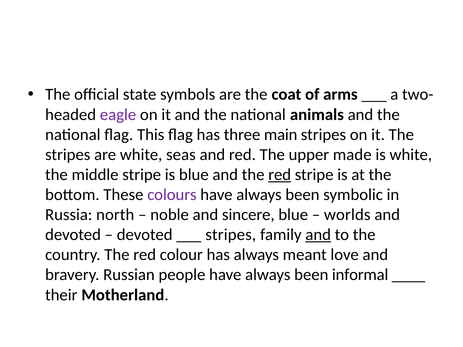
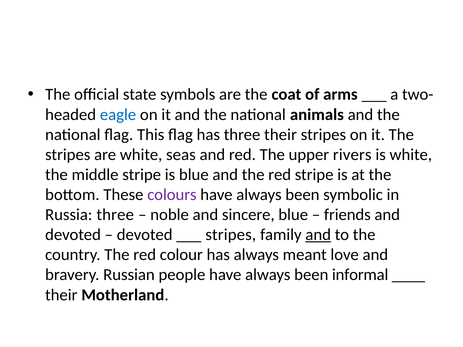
eagle colour: purple -> blue
three main: main -> their
made: made -> rivers
red at (280, 175) underline: present -> none
Russia north: north -> three
worlds: worlds -> friends
